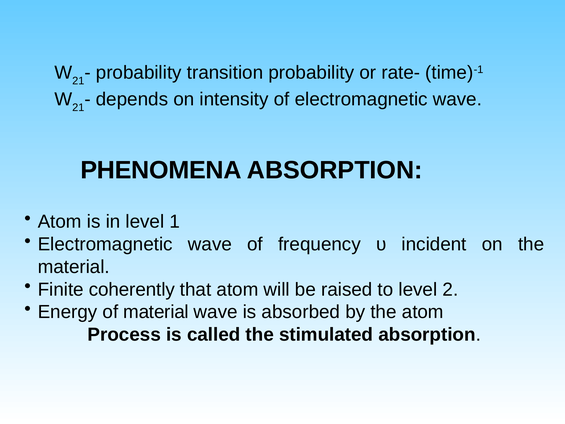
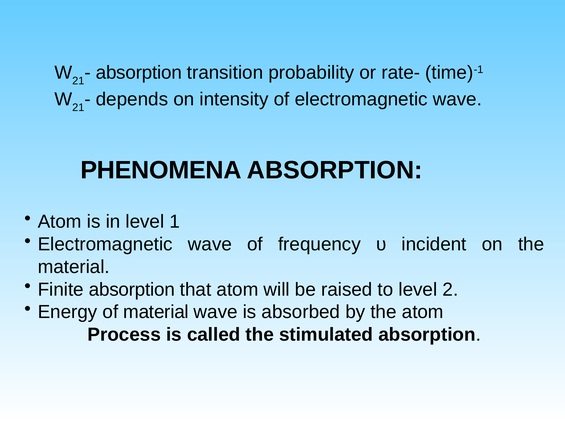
probability at (139, 73): probability -> absorption
Finite coherently: coherently -> absorption
